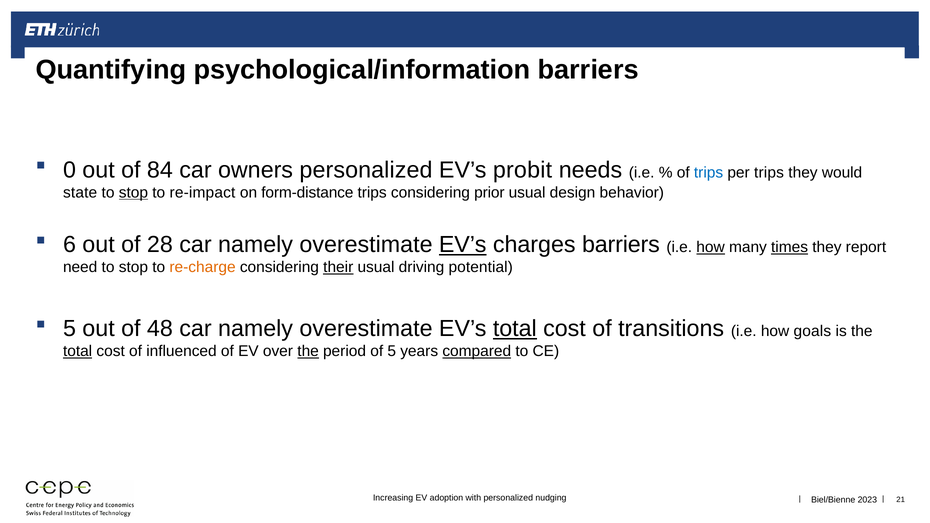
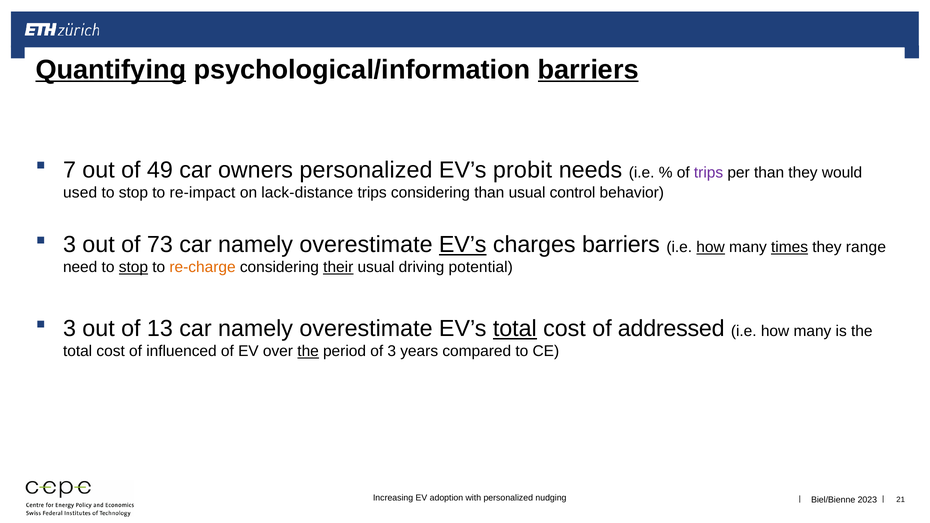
Quantifying underline: none -> present
barriers at (588, 70) underline: none -> present
0: 0 -> 7
84: 84 -> 49
trips at (709, 173) colour: blue -> purple
per trips: trips -> than
state: state -> used
stop at (133, 193) underline: present -> none
form-distance: form-distance -> lack-distance
considering prior: prior -> than
design: design -> control
6 at (70, 245): 6 -> 3
28: 28 -> 73
report: report -> range
stop at (133, 268) underline: none -> present
5 at (70, 329): 5 -> 3
48: 48 -> 13
transitions: transitions -> addressed
goals at (812, 331): goals -> many
total at (78, 352) underline: present -> none
of 5: 5 -> 3
compared underline: present -> none
